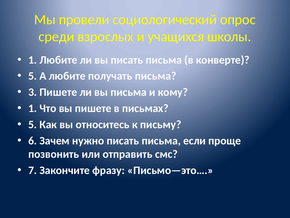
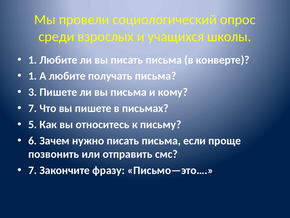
5 at (33, 76): 5 -> 1
1 at (33, 108): 1 -> 7
